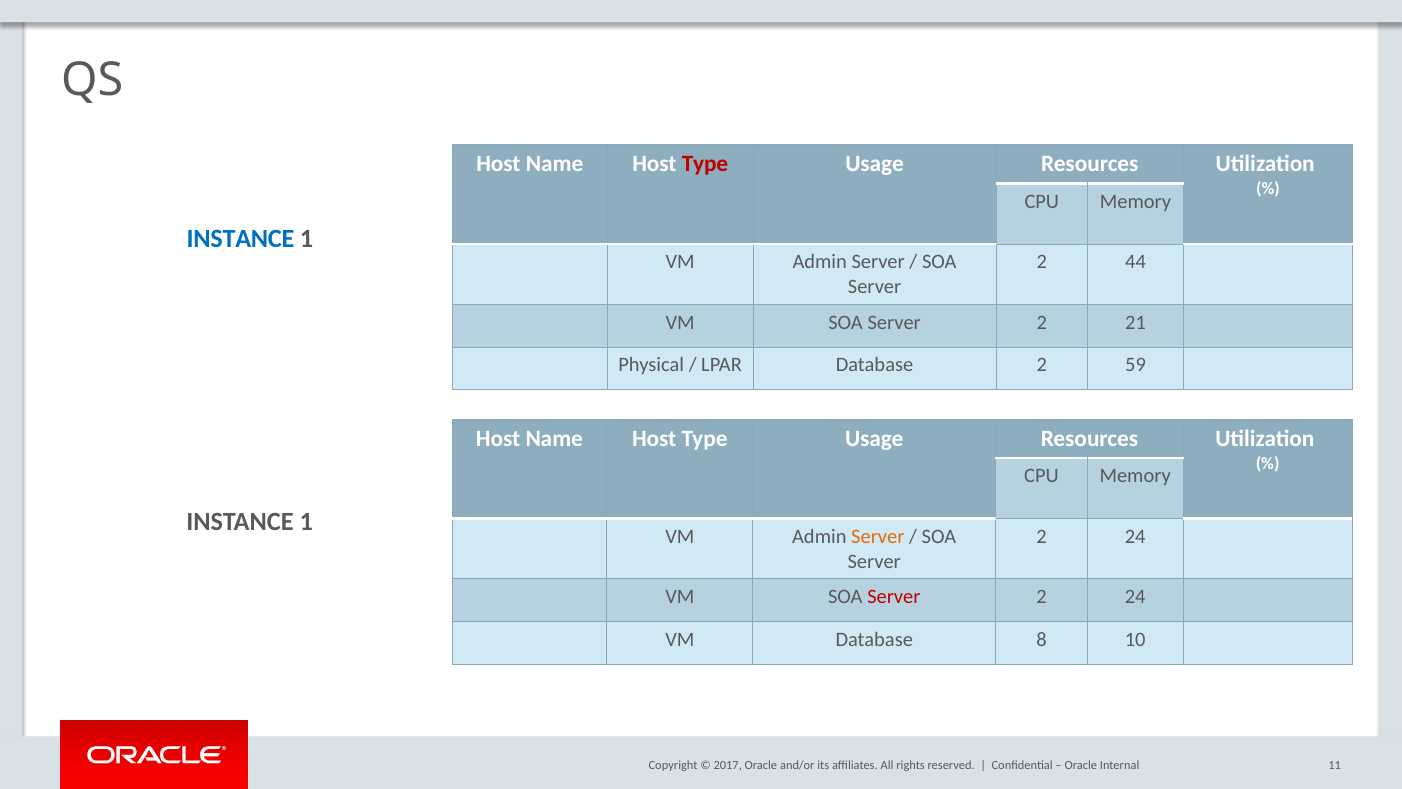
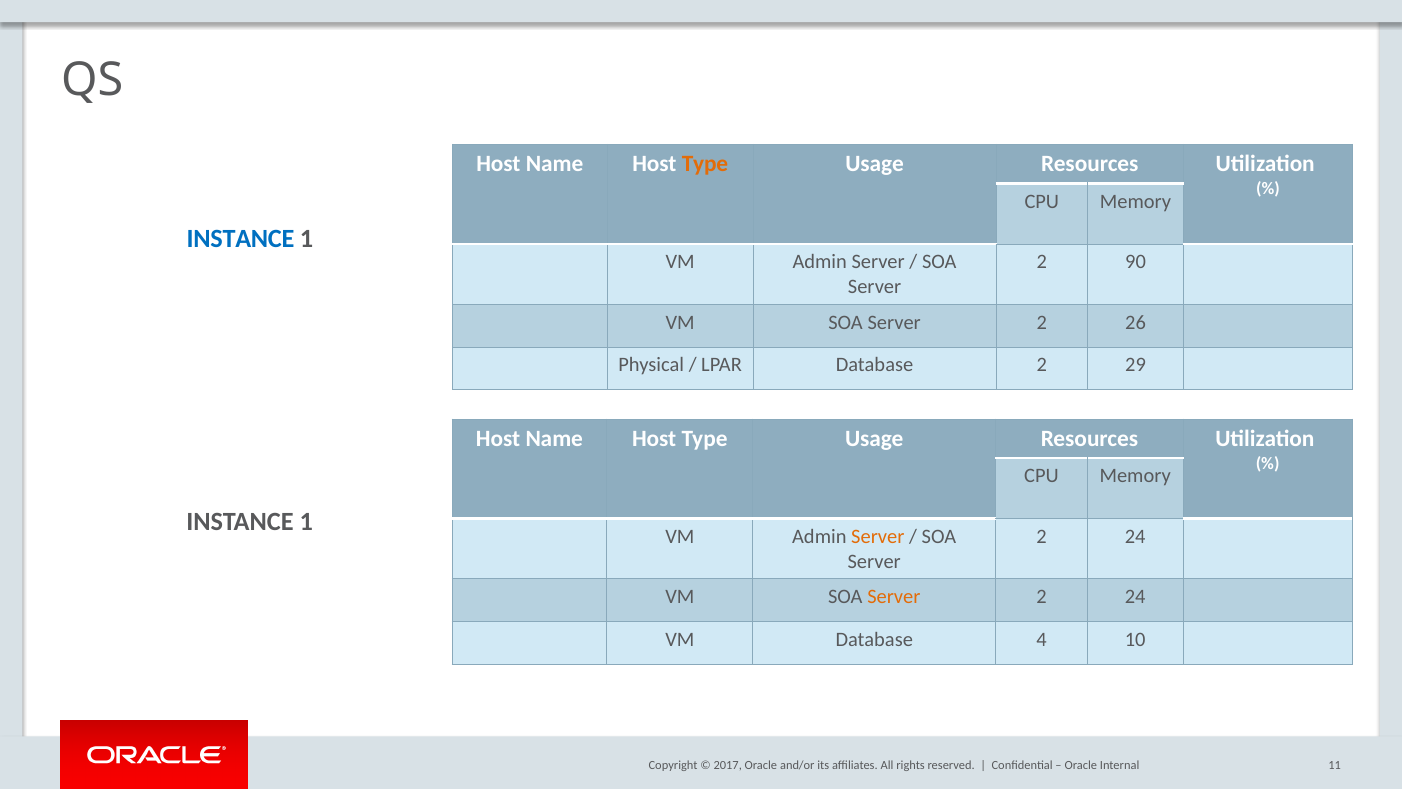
Type at (705, 164) colour: red -> orange
44: 44 -> 90
21: 21 -> 26
59: 59 -> 29
Server at (894, 597) colour: red -> orange
8: 8 -> 4
